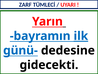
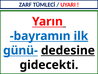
dedesine underline: none -> present
